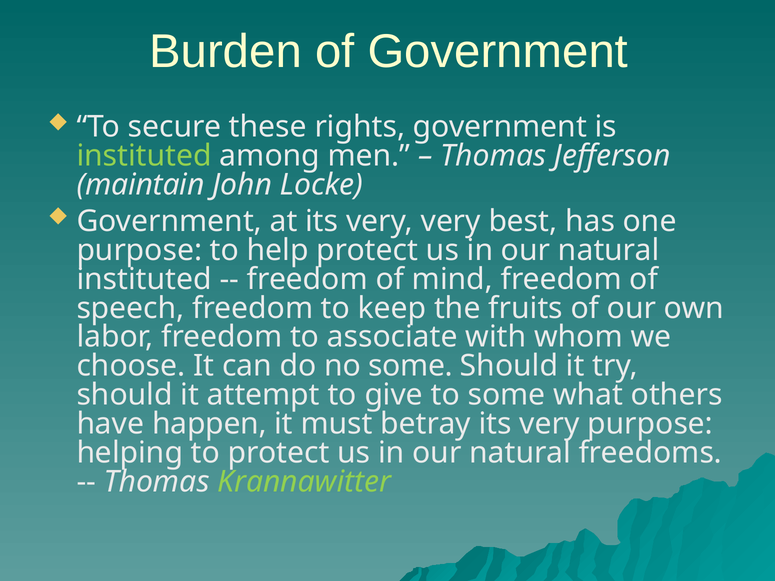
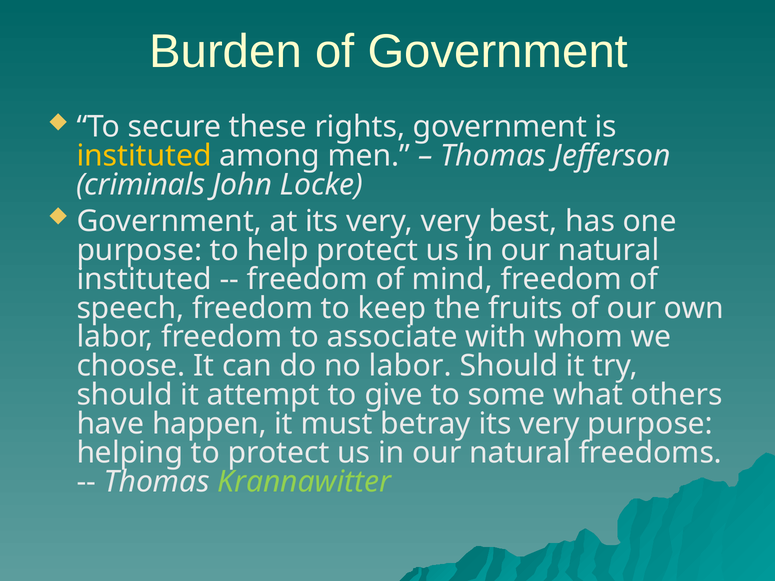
instituted at (144, 156) colour: light green -> yellow
maintain: maintain -> criminals
no some: some -> labor
